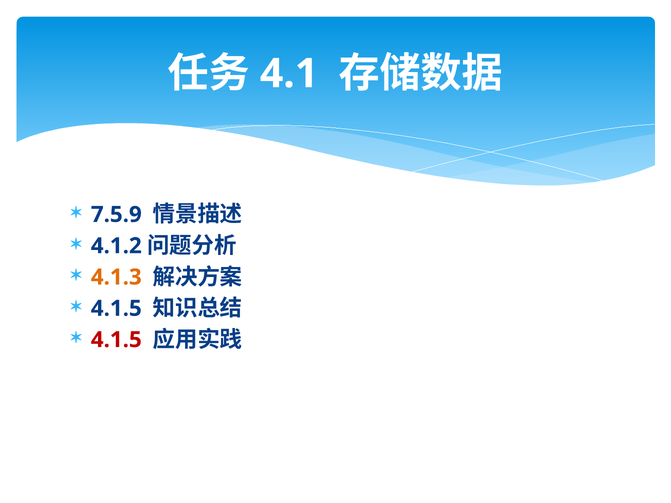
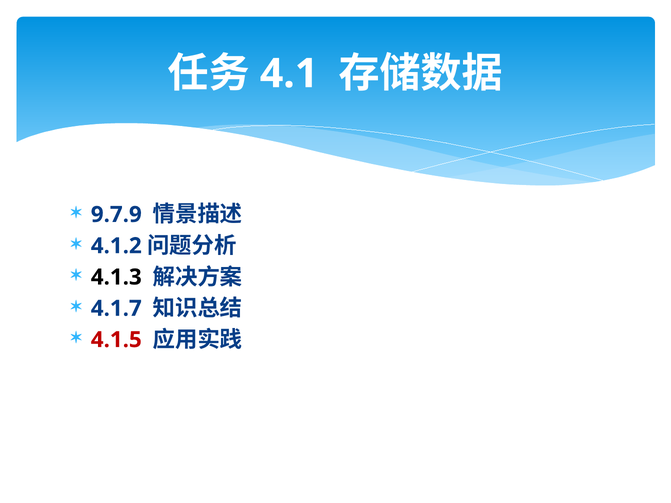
7.5.9: 7.5.9 -> 9.7.9
4.1.3 colour: orange -> black
4.1.5 at (116, 309): 4.1.5 -> 4.1.7
